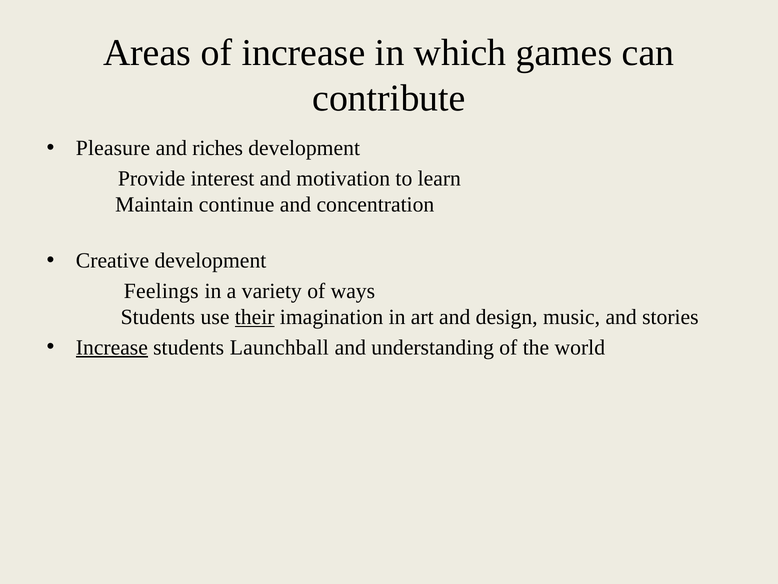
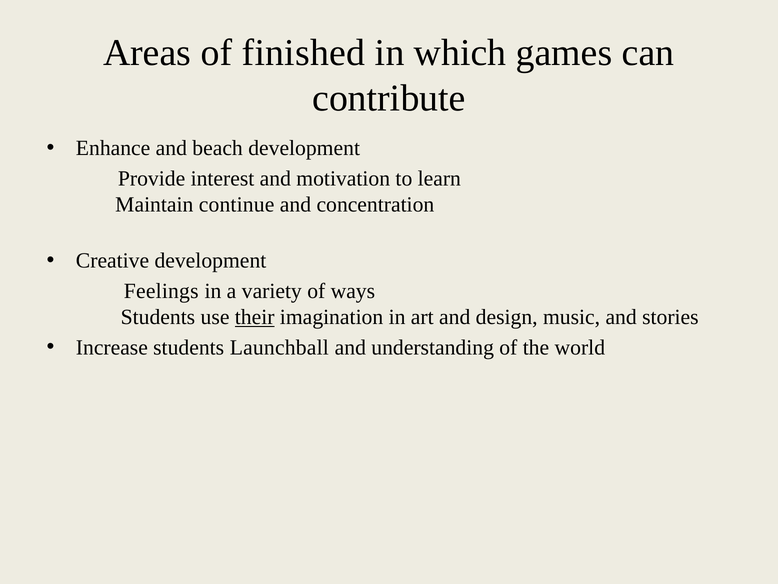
of increase: increase -> finished
Pleasure: Pleasure -> Enhance
riches: riches -> beach
Increase at (112, 347) underline: present -> none
